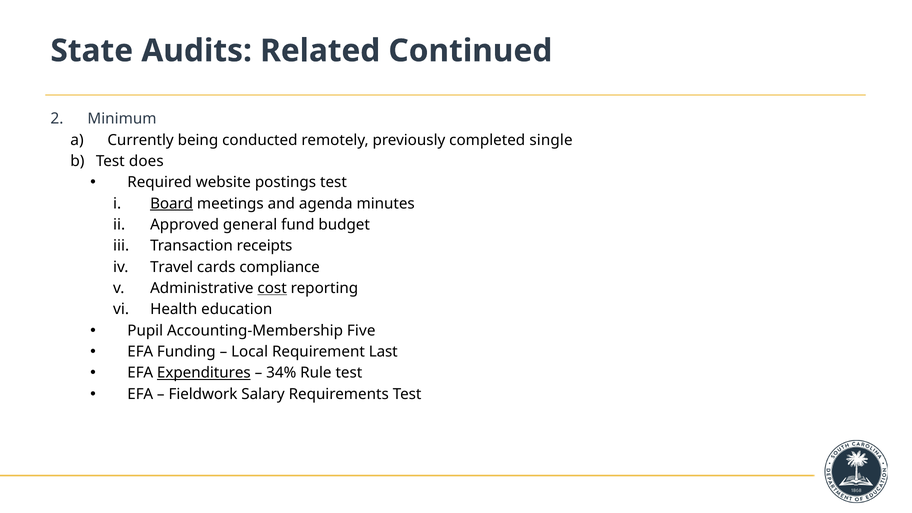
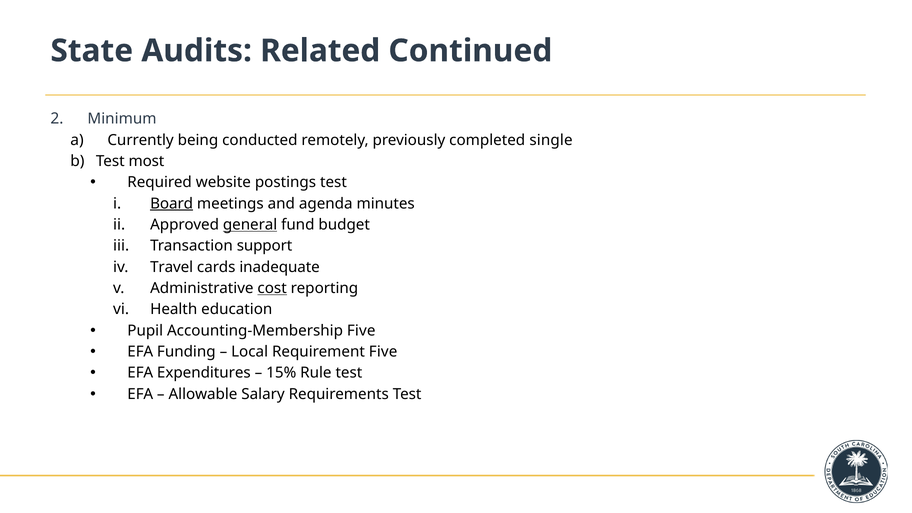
does: does -> most
general underline: none -> present
receipts: receipts -> support
compliance: compliance -> inadequate
Requirement Last: Last -> Five
Expenditures underline: present -> none
34%: 34% -> 15%
Fieldwork: Fieldwork -> Allowable
